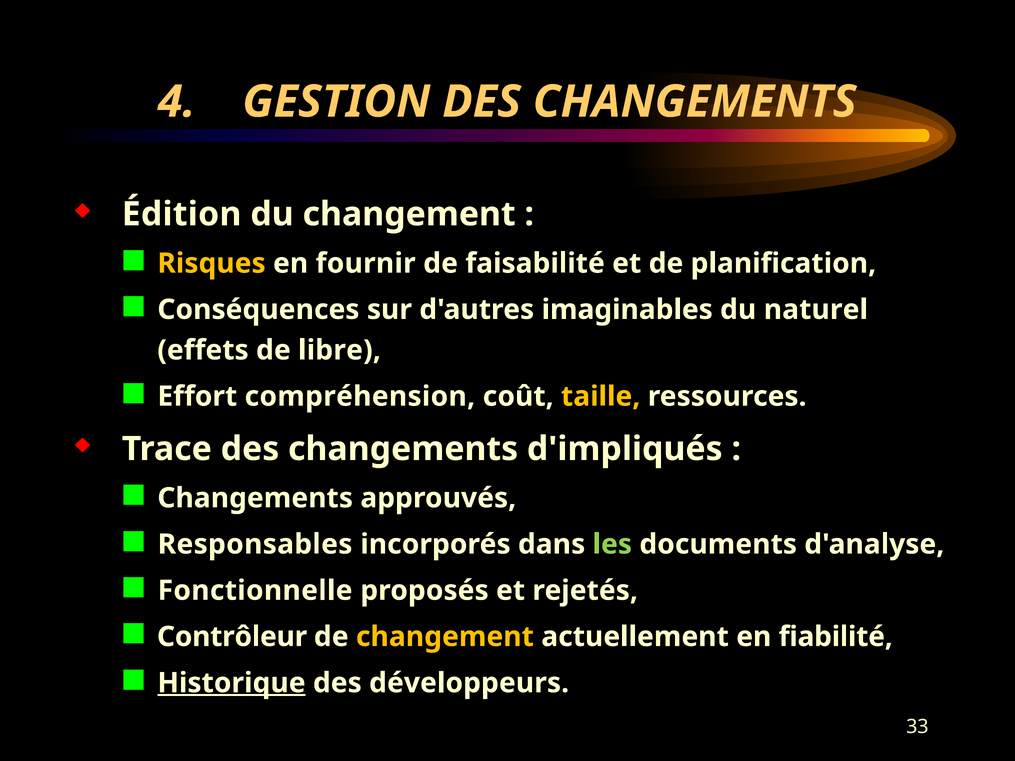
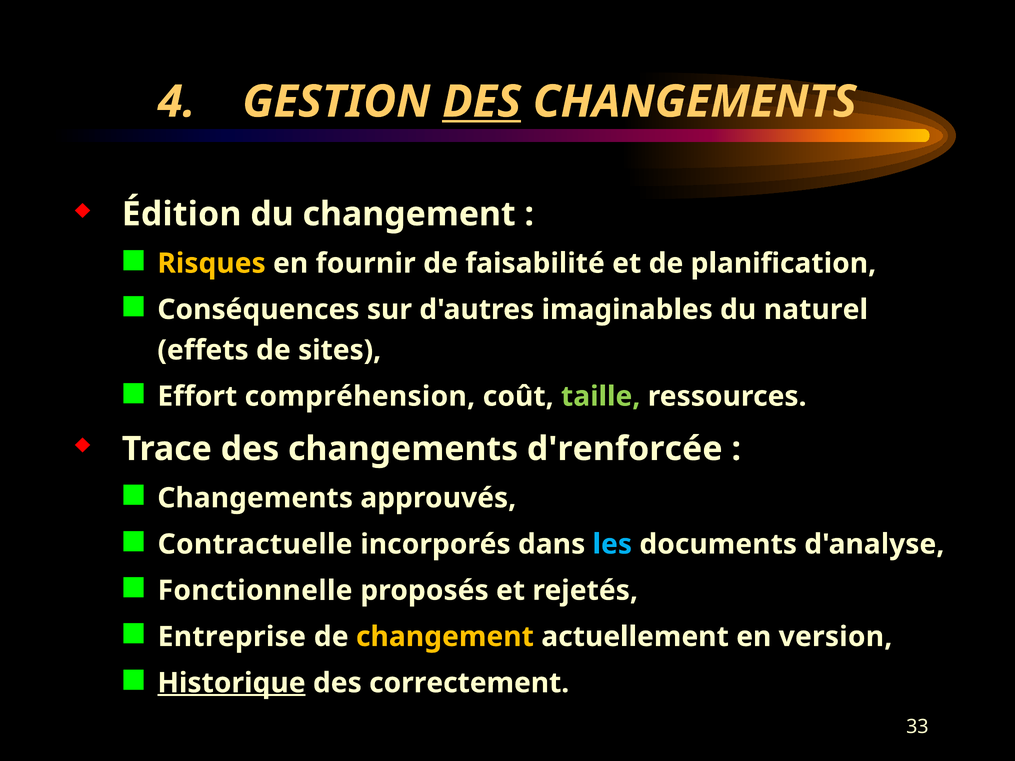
DES at (482, 102) underline: none -> present
libre: libre -> sites
taille colour: yellow -> light green
d'impliqués: d'impliqués -> d'renforcée
Responsables: Responsables -> Contractuelle
les colour: light green -> light blue
Contrôleur: Contrôleur -> Entreprise
fiabilité: fiabilité -> version
développeurs: développeurs -> correctement
